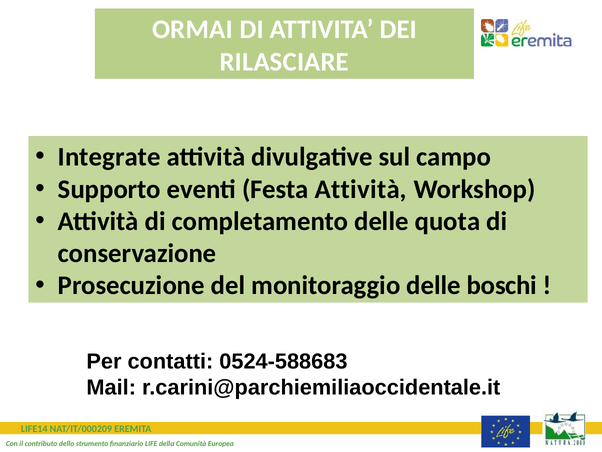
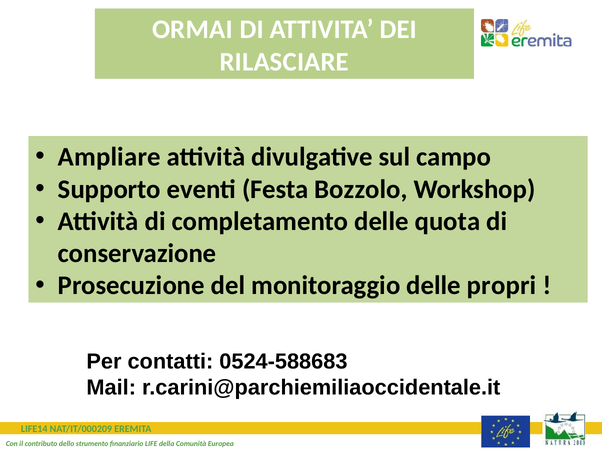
Integrate: Integrate -> Ampliare
Festa Attività: Attività -> Bozzolo
boschi: boschi -> propri
